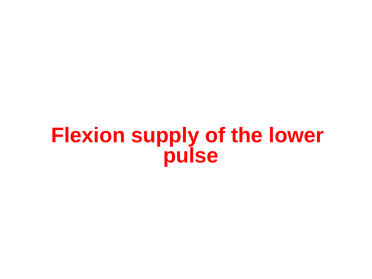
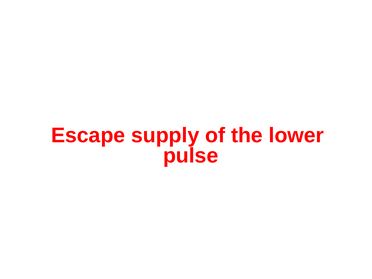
Flexion: Flexion -> Escape
